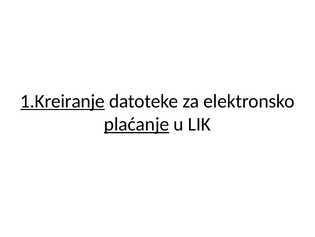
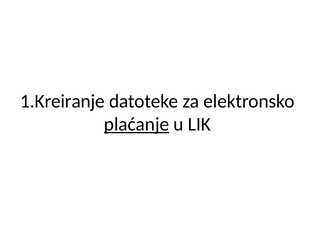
1.Kreiranje underline: present -> none
